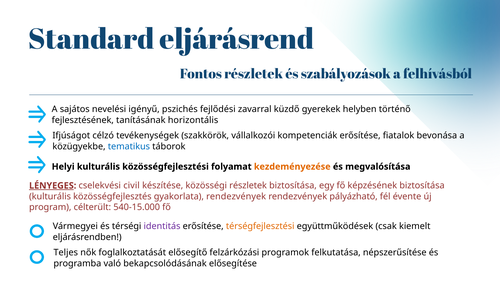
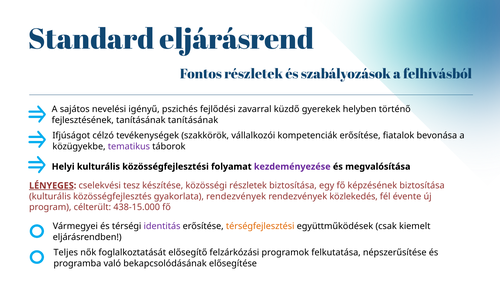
tanításának horizontális: horizontális -> tanításának
tematikus colour: blue -> purple
kezdeményezése colour: orange -> purple
civil: civil -> tesz
pályázható: pályázható -> közlekedés
540-15.000: 540-15.000 -> 438-15.000
